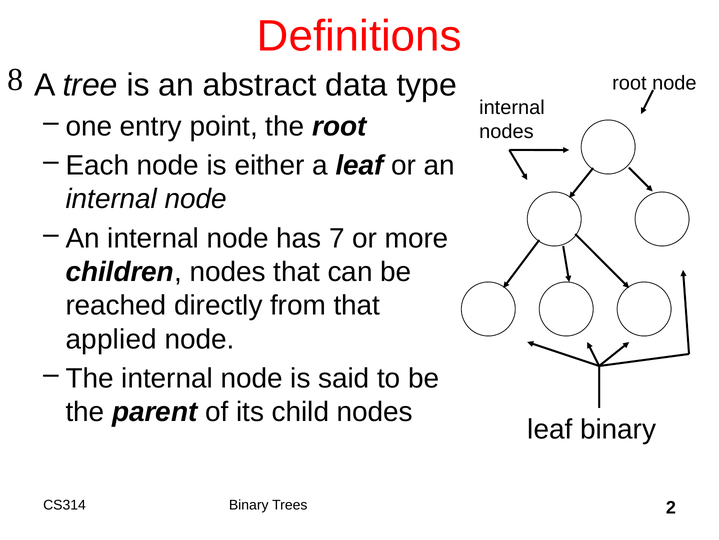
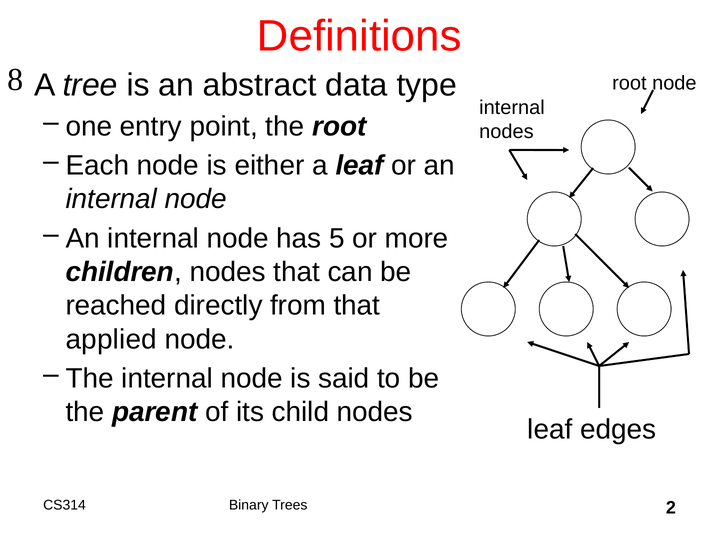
7: 7 -> 5
leaf binary: binary -> edges
